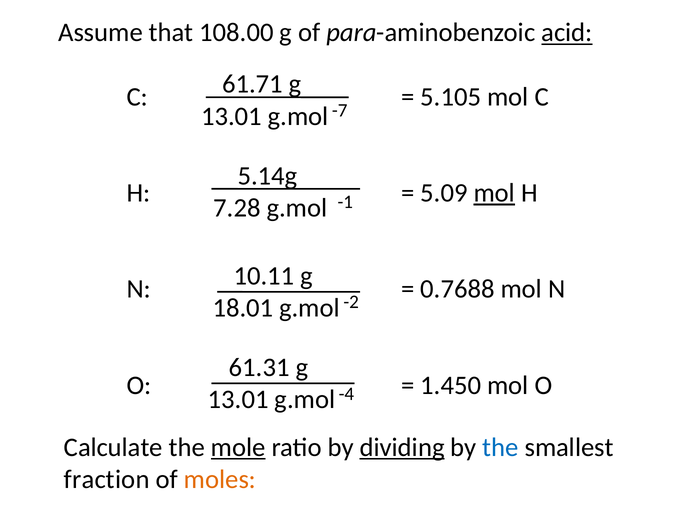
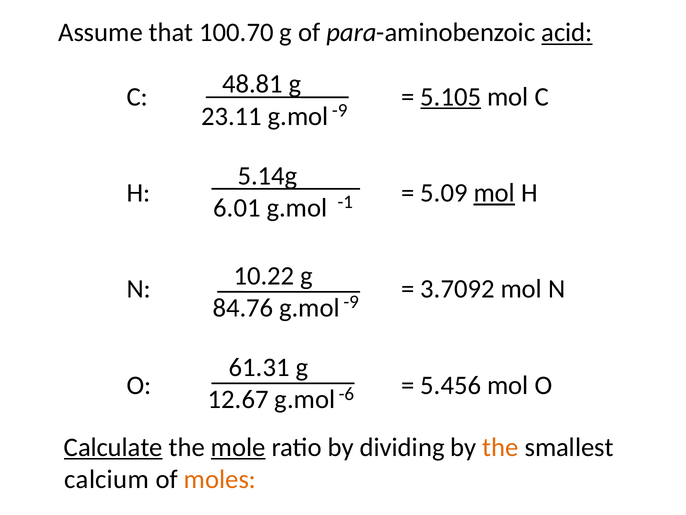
108.00: 108.00 -> 100.70
61.71: 61.71 -> 48.81
5.105 underline: none -> present
13.01 at (231, 116): 13.01 -> 23.11
-7 at (340, 110): -7 -> -9
7.28: 7.28 -> 6.01
10.11: 10.11 -> 10.22
0.7688: 0.7688 -> 3.7092
18.01: 18.01 -> 84.76
-2 at (351, 302): -2 -> -9
1.450: 1.450 -> 5.456
13.01 at (238, 399): 13.01 -> 12.67
-4: -4 -> -6
Calculate underline: none -> present
dividing underline: present -> none
the at (500, 447) colour: blue -> orange
fraction: fraction -> calcium
